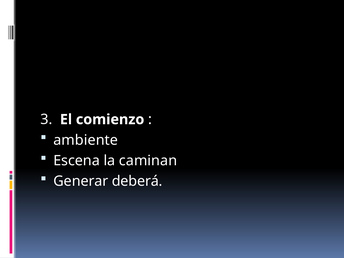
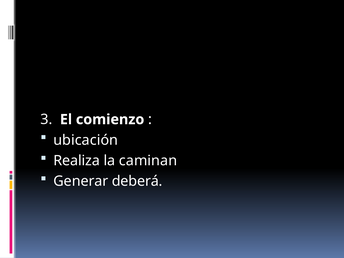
ambiente: ambiente -> ubicación
Escena: Escena -> Realiza
